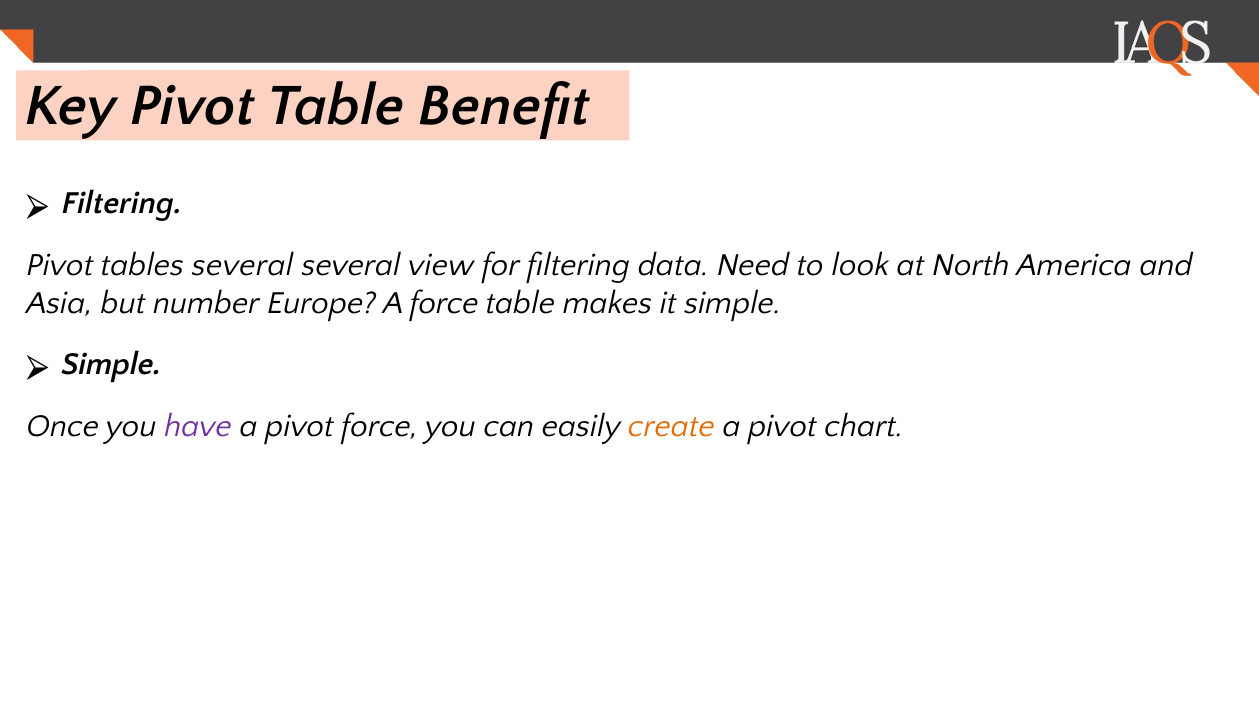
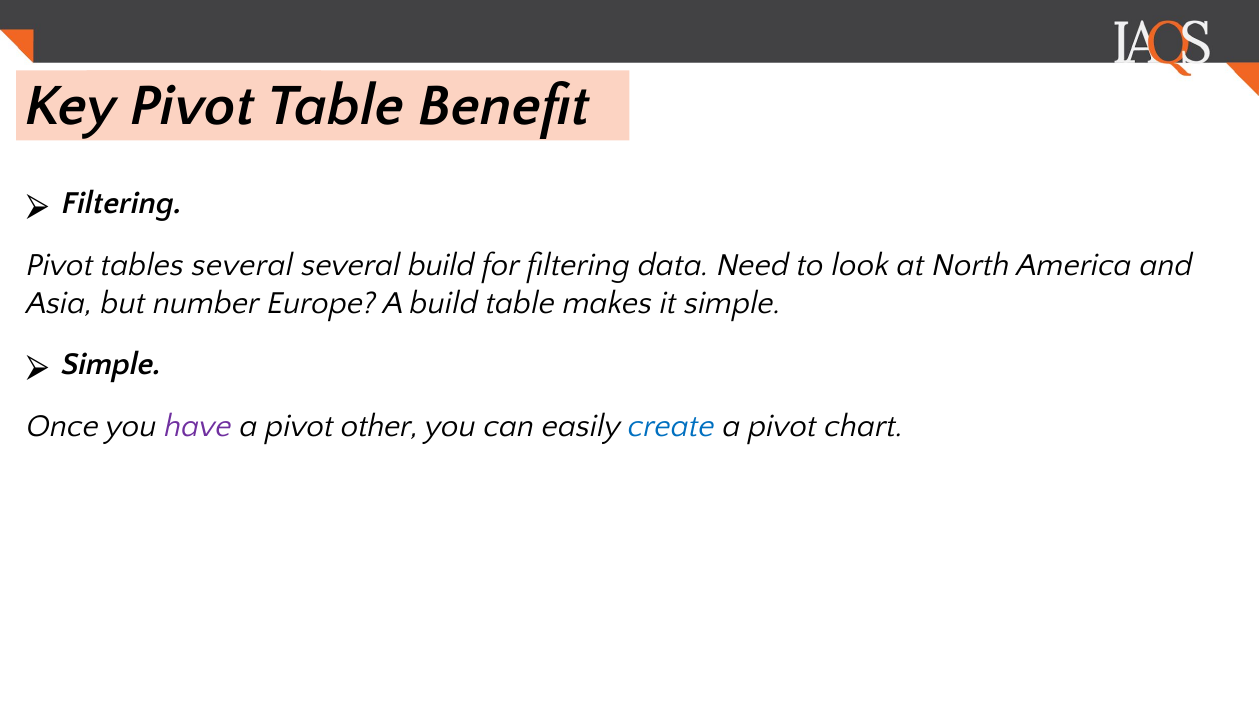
several view: view -> build
A force: force -> build
pivot force: force -> other
create colour: orange -> blue
